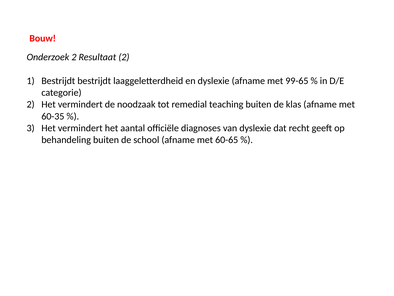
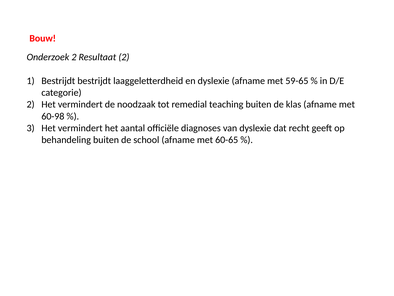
99-65: 99-65 -> 59-65
60-35: 60-35 -> 60-98
